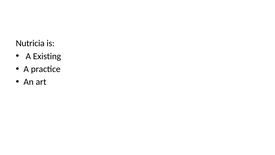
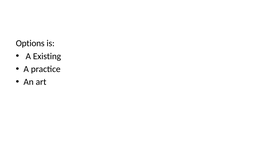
Nutricia: Nutricia -> Options
